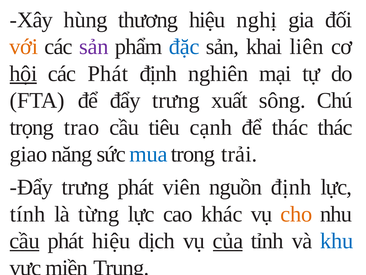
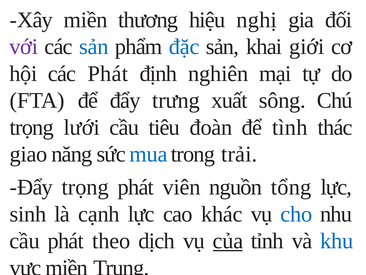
Xây hùng: hùng -> miền
với colour: orange -> purple
sản at (94, 47) colour: purple -> blue
liên: liên -> giới
hội underline: present -> none
trao: trao -> lưới
cạnh: cạnh -> đoàn
để thác: thác -> tình
trưng at (85, 187): trưng -> trọng
nguồn định: định -> tổng
tính: tính -> sinh
từng: từng -> cạnh
cho colour: orange -> blue
cầu at (25, 241) underline: present -> none
phát hiệu: hiệu -> theo
